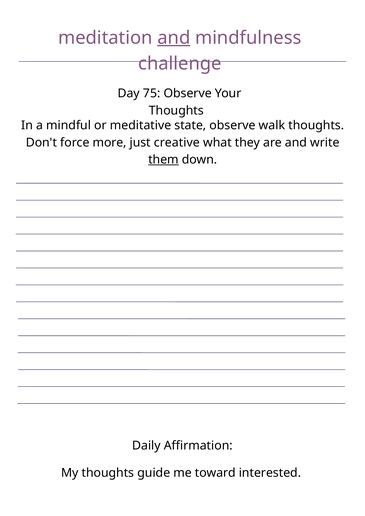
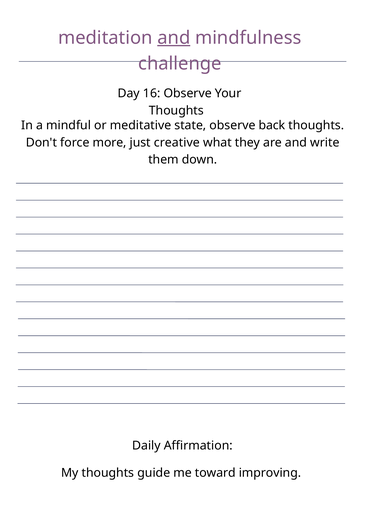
75: 75 -> 16
walk: walk -> back
them underline: present -> none
interested: interested -> improving
